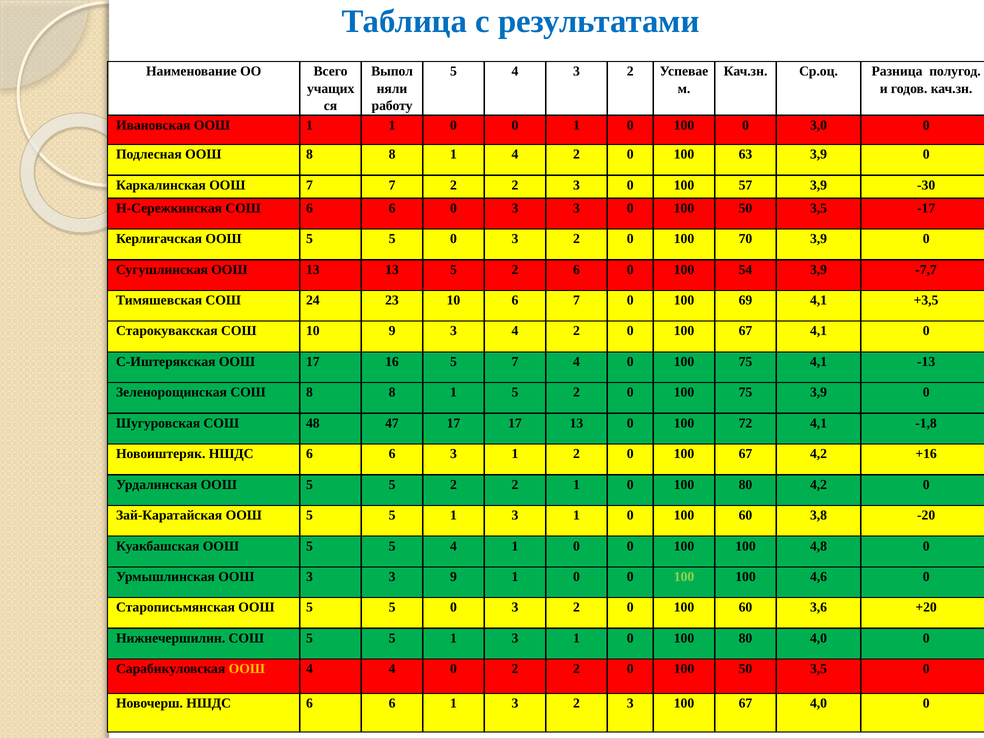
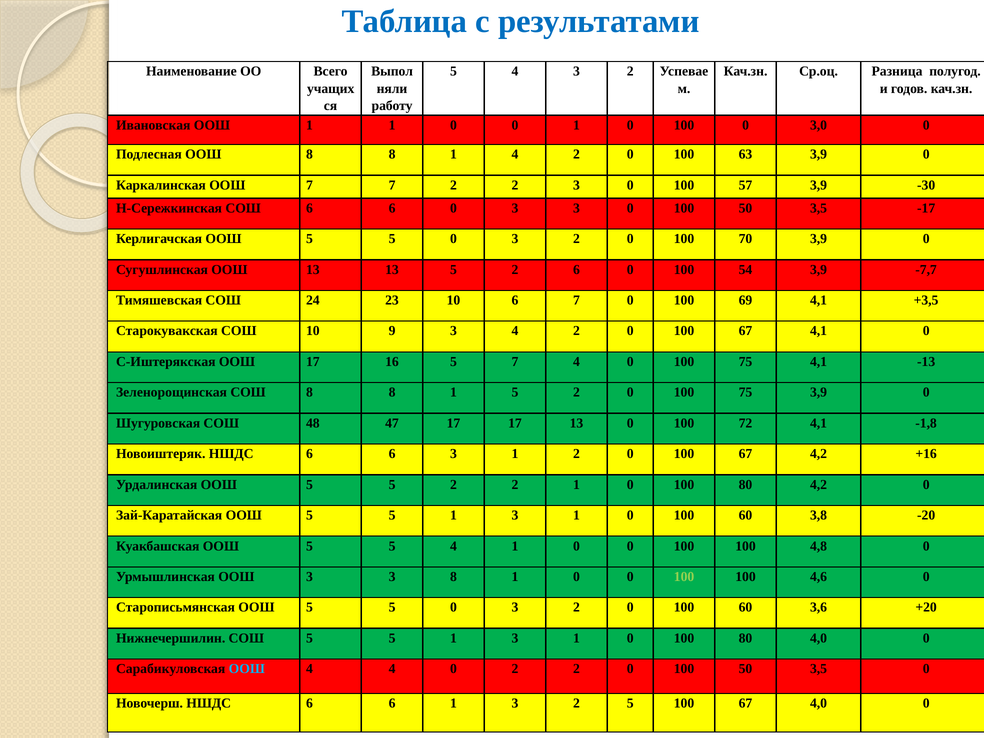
3 9: 9 -> 8
ООШ at (247, 669) colour: yellow -> light blue
3 2 3: 3 -> 5
